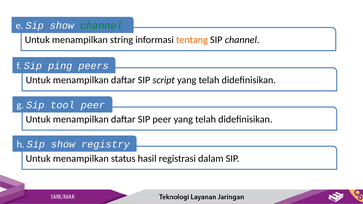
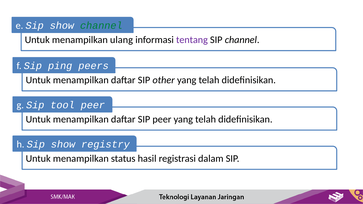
string: string -> ulang
tentang colour: orange -> purple
script: script -> other
